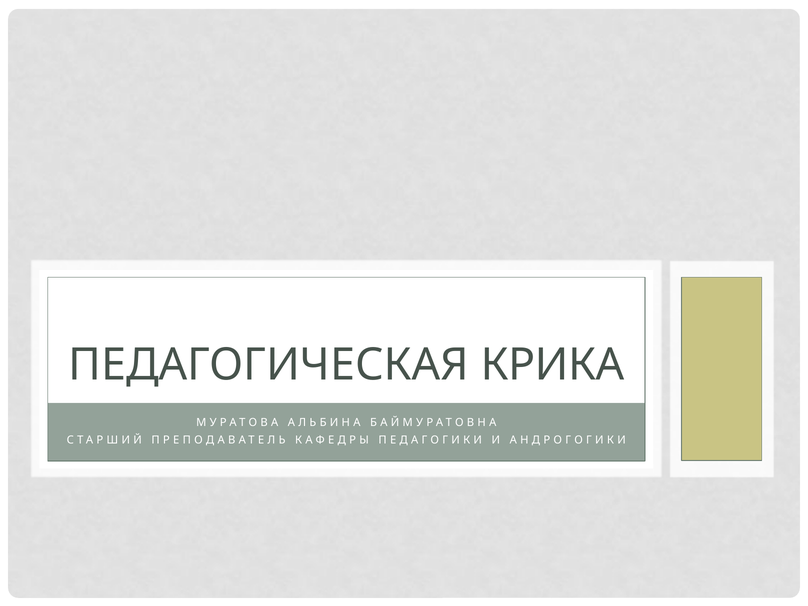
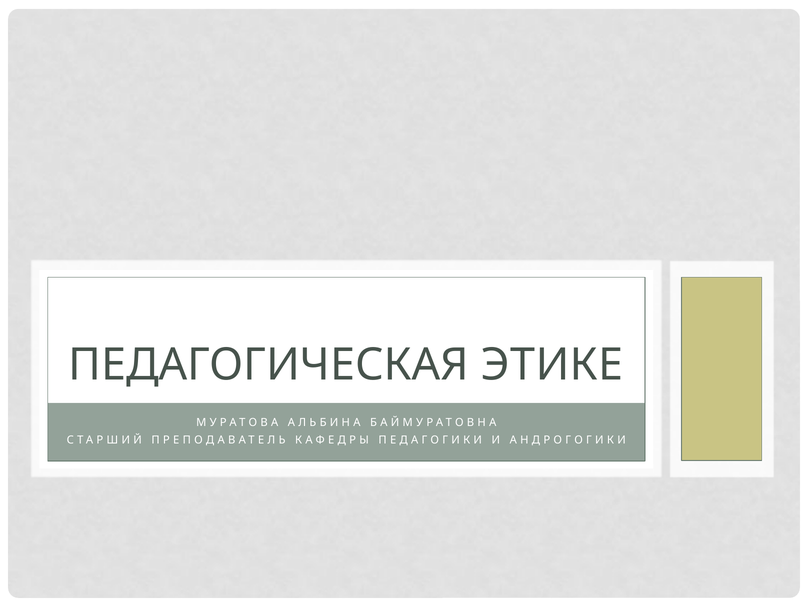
КРИКА: КРИКА -> ЭТИКЕ
